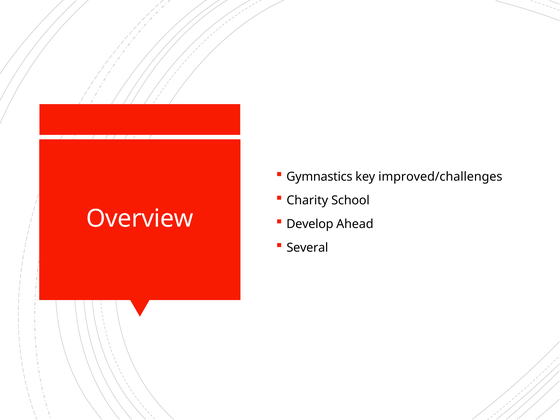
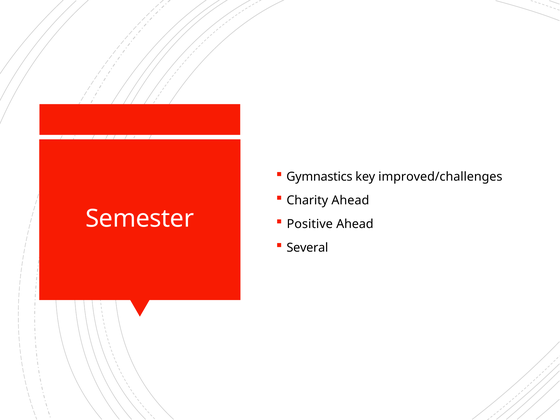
Charity School: School -> Ahead
Overview: Overview -> Semester
Develop: Develop -> Positive
